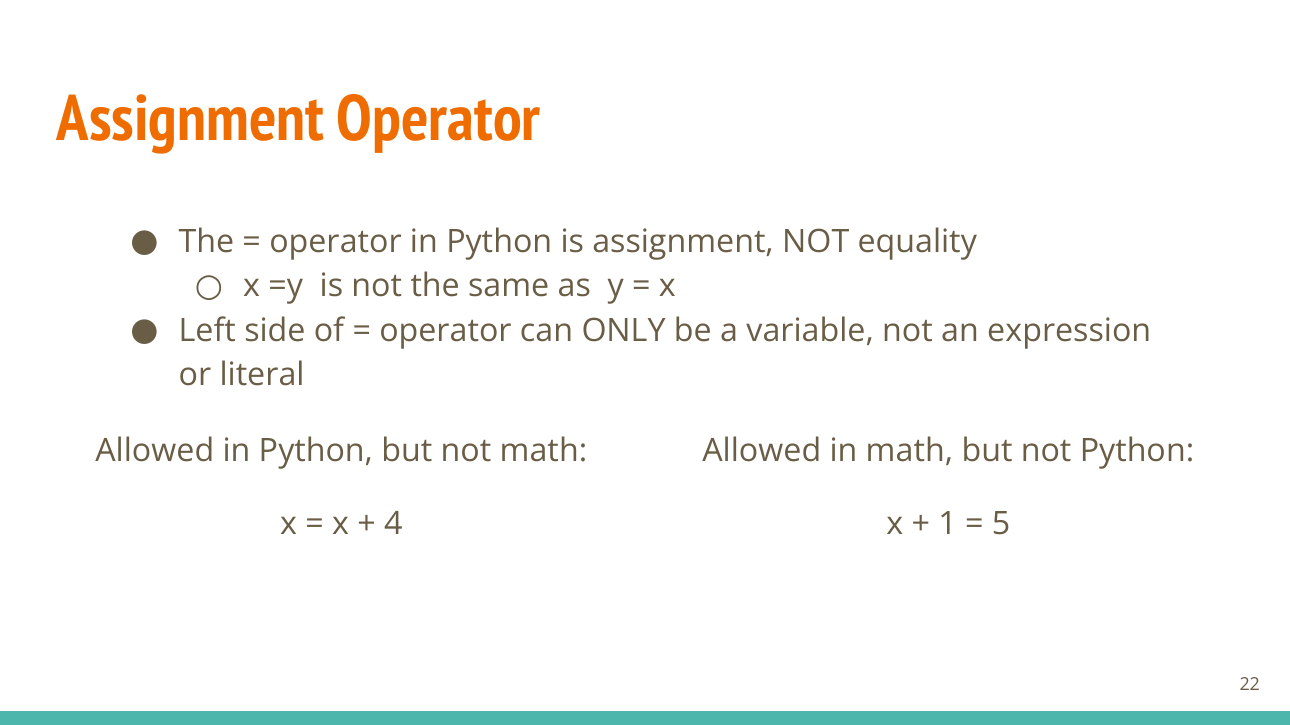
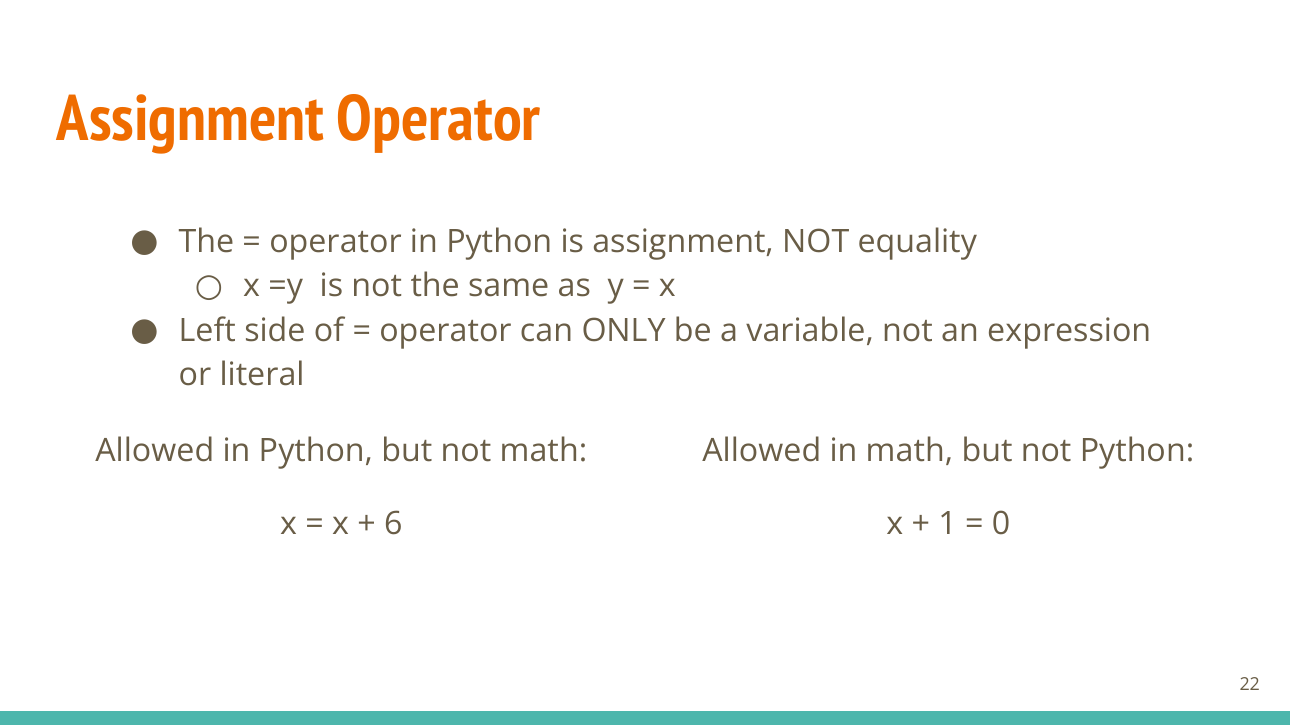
4: 4 -> 6
5: 5 -> 0
